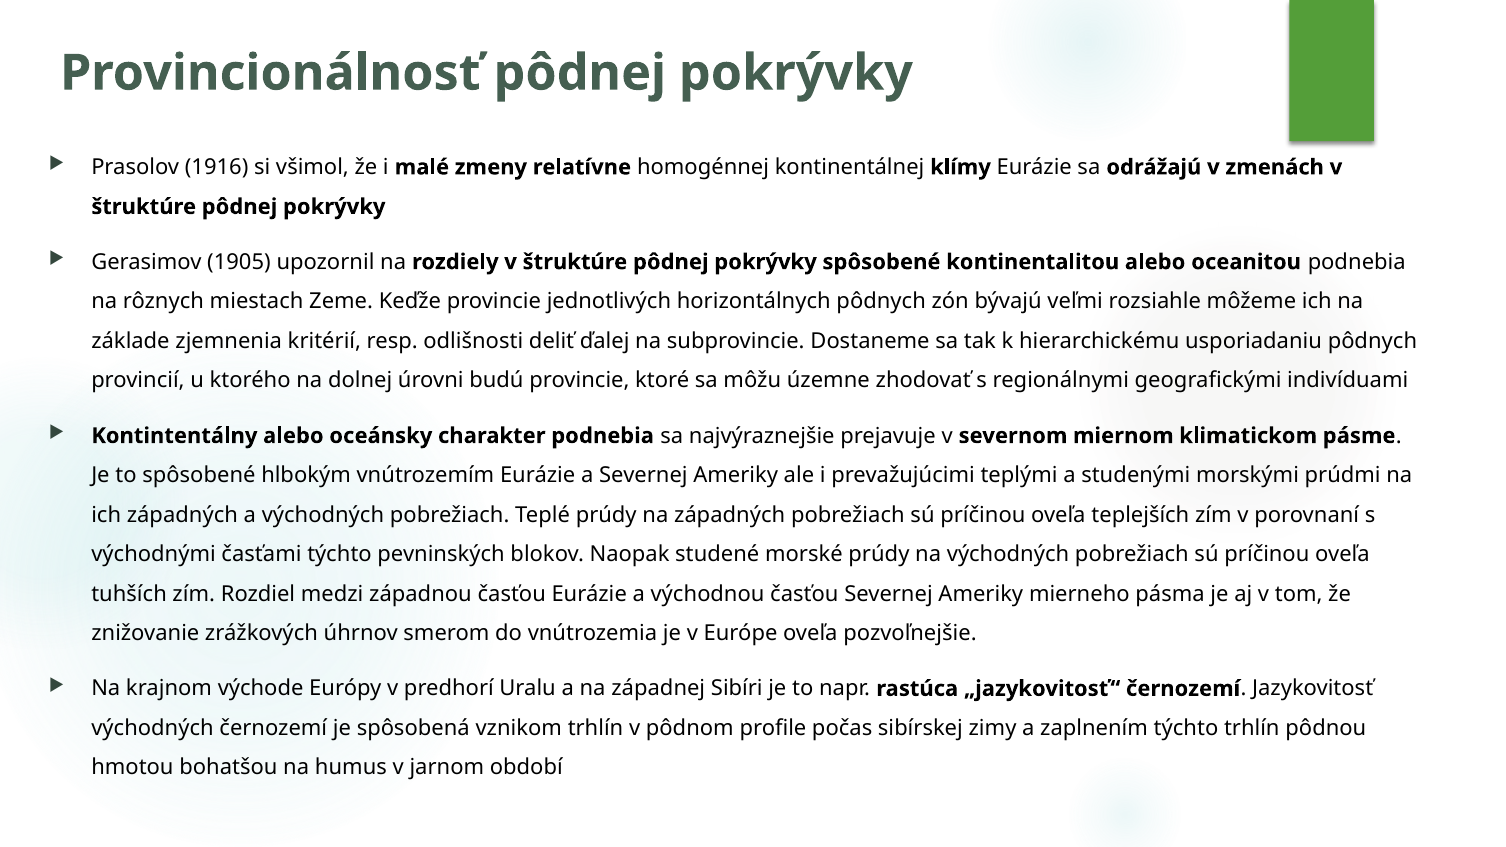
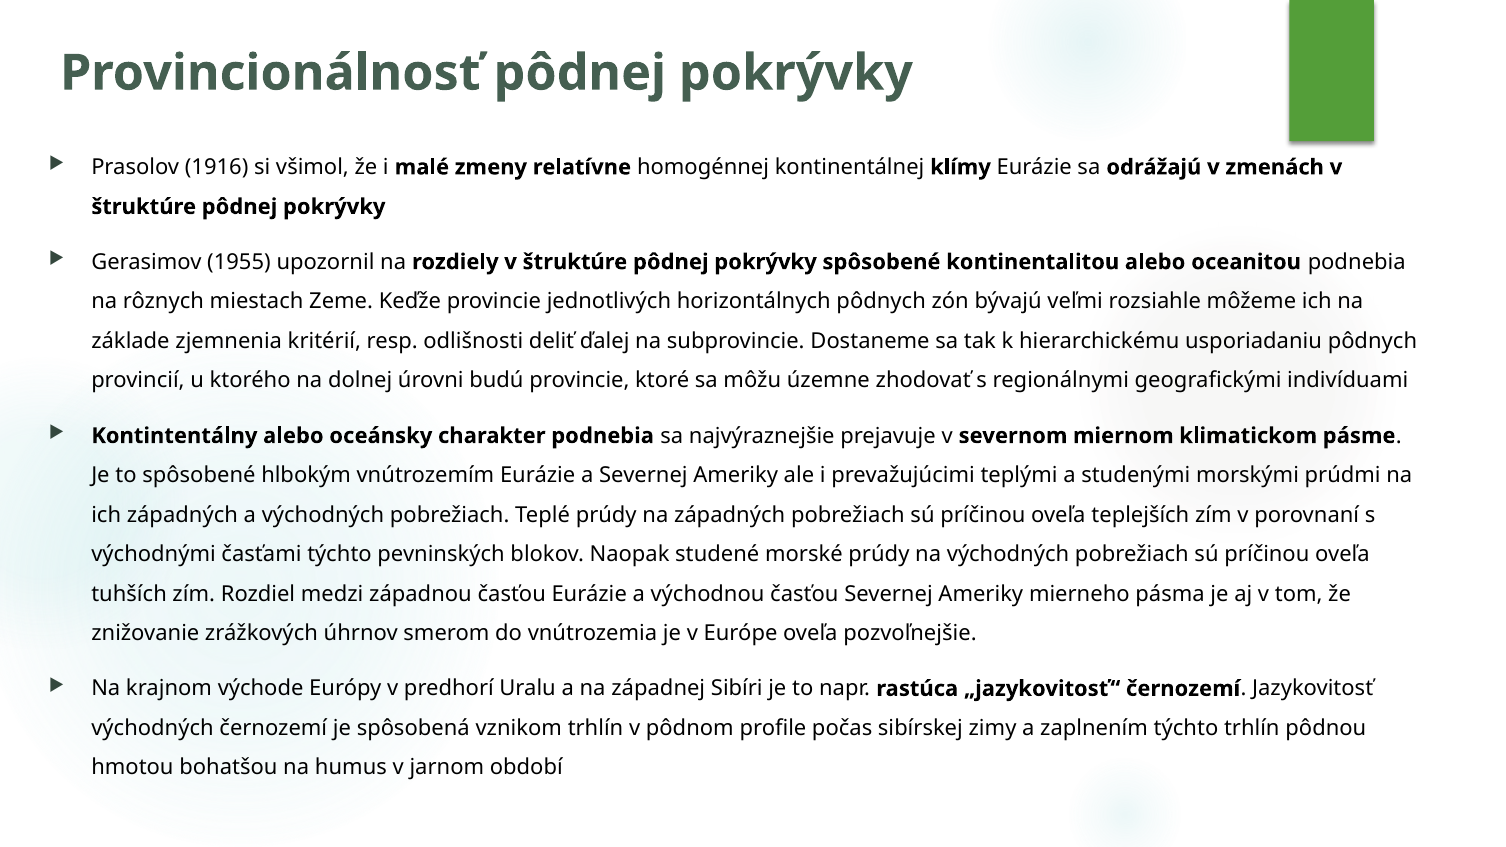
1905: 1905 -> 1955
